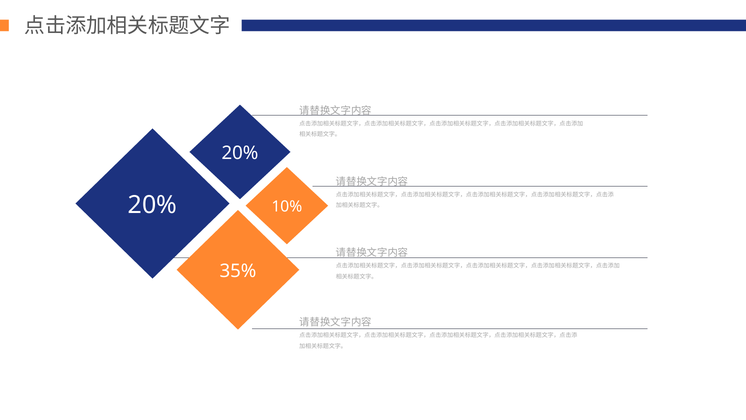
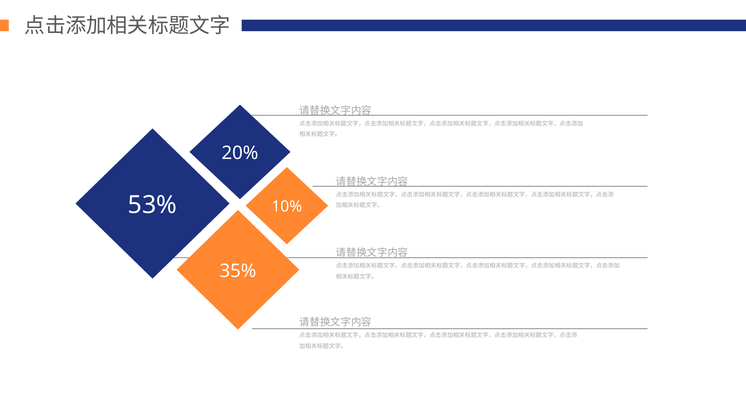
20% at (153, 205): 20% -> 53%
